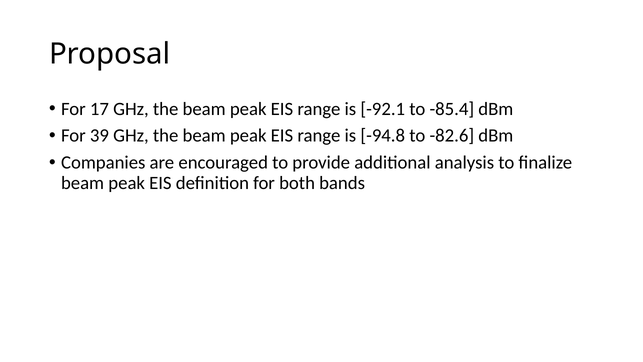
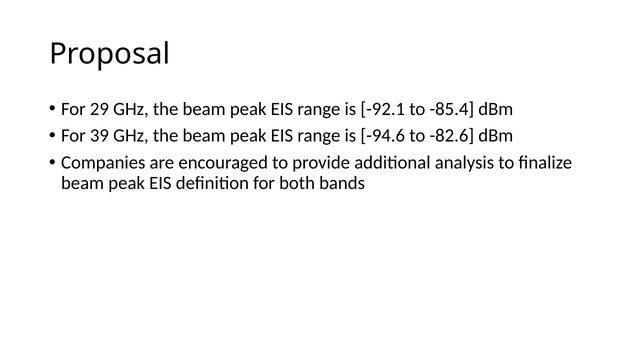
17: 17 -> 29
-94.8: -94.8 -> -94.6
